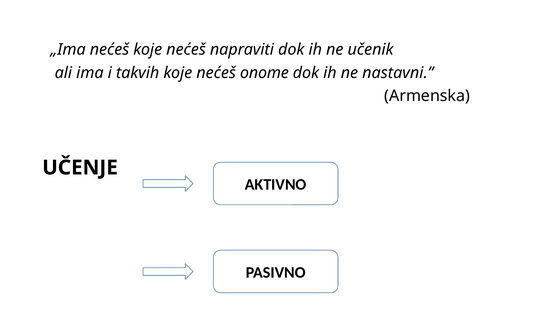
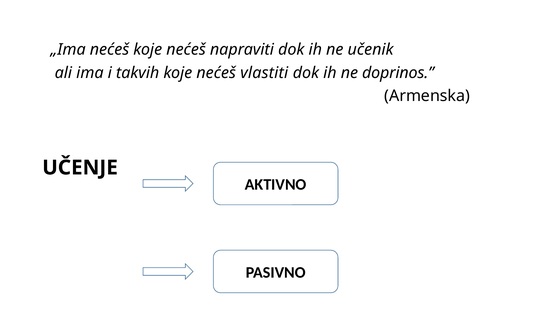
onome: onome -> vlastiti
nastavni: nastavni -> doprinos
